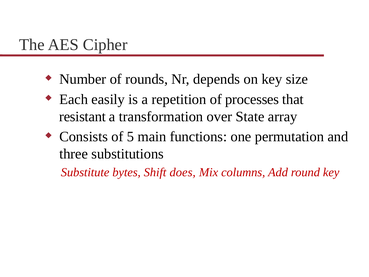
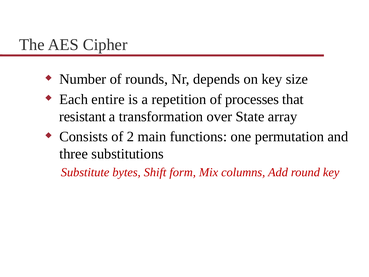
easily: easily -> entire
5: 5 -> 2
does: does -> form
